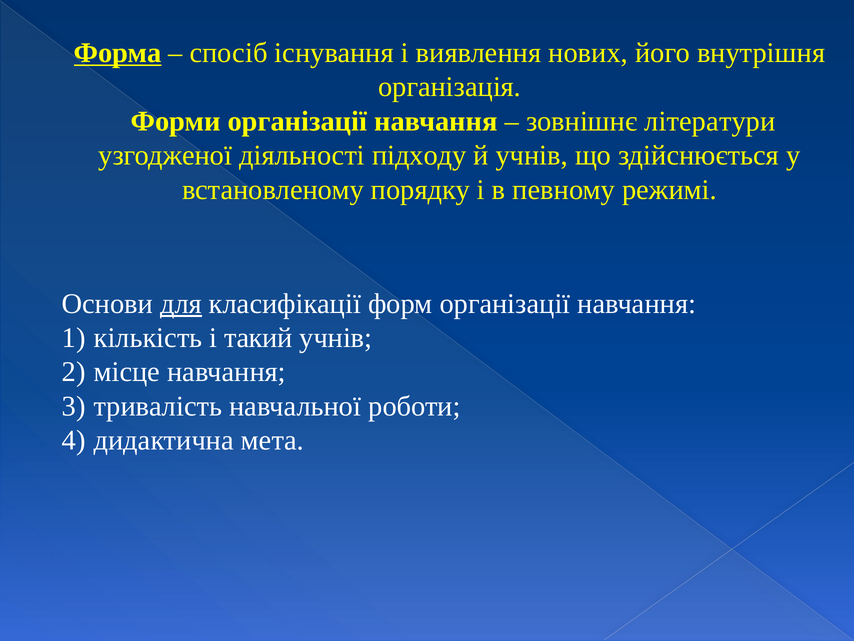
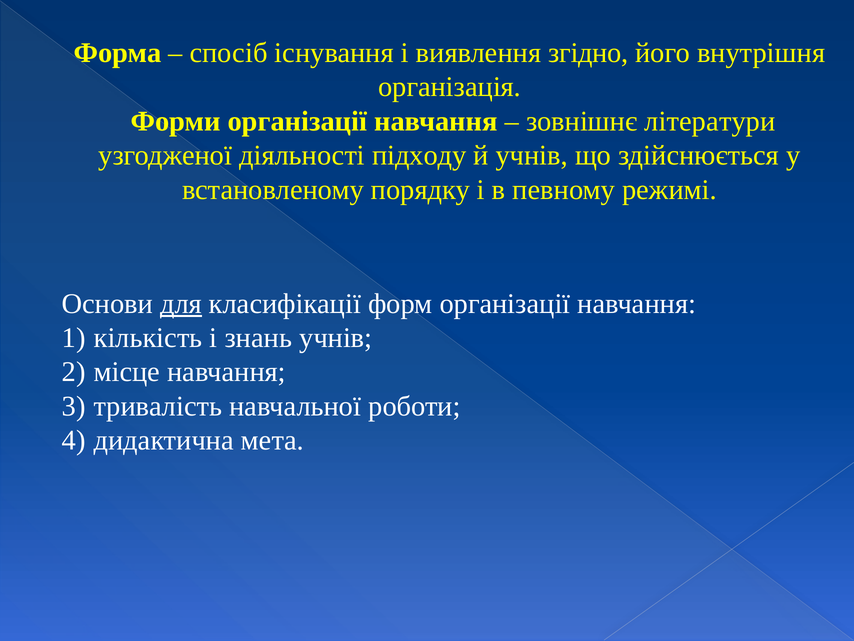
Форма underline: present -> none
нових: нових -> згідно
такий: такий -> знань
